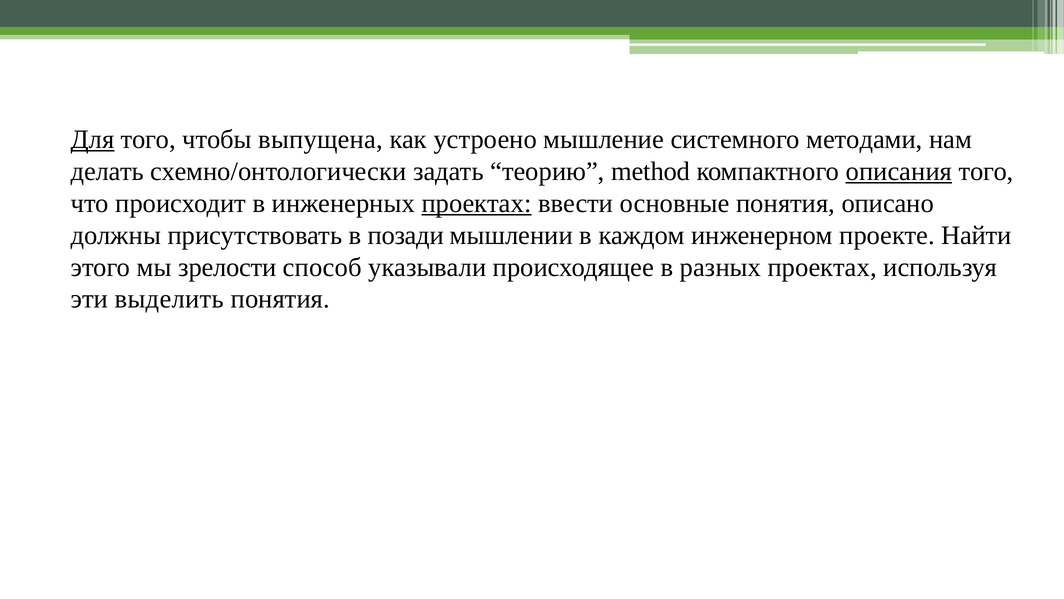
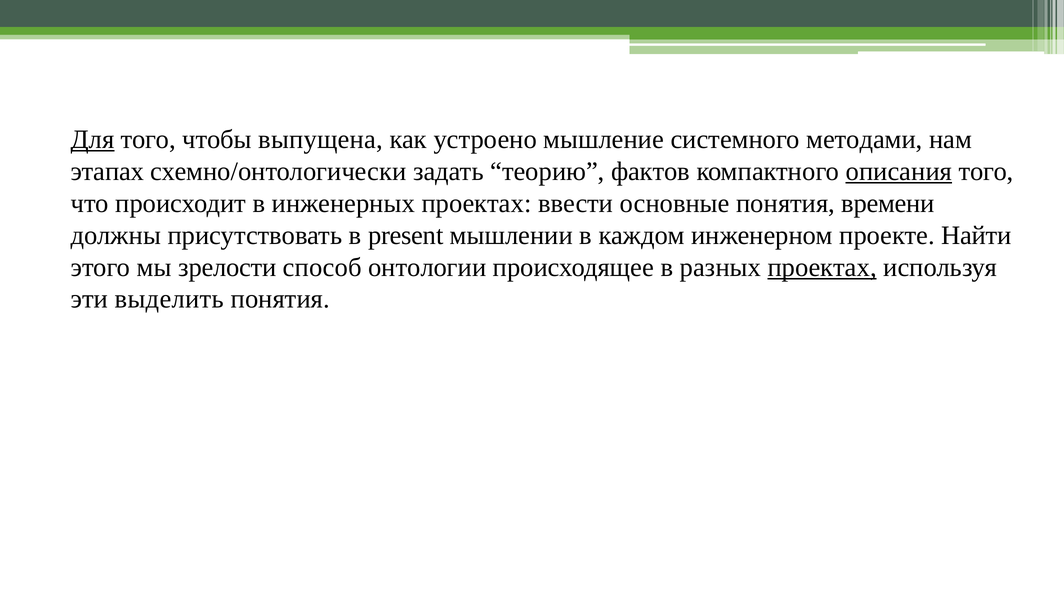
делать: делать -> этапах
method: method -> фактов
проектах at (477, 203) underline: present -> none
описано: описано -> времени
позади: позади -> present
указывали: указывали -> онтологии
проектах at (822, 267) underline: none -> present
